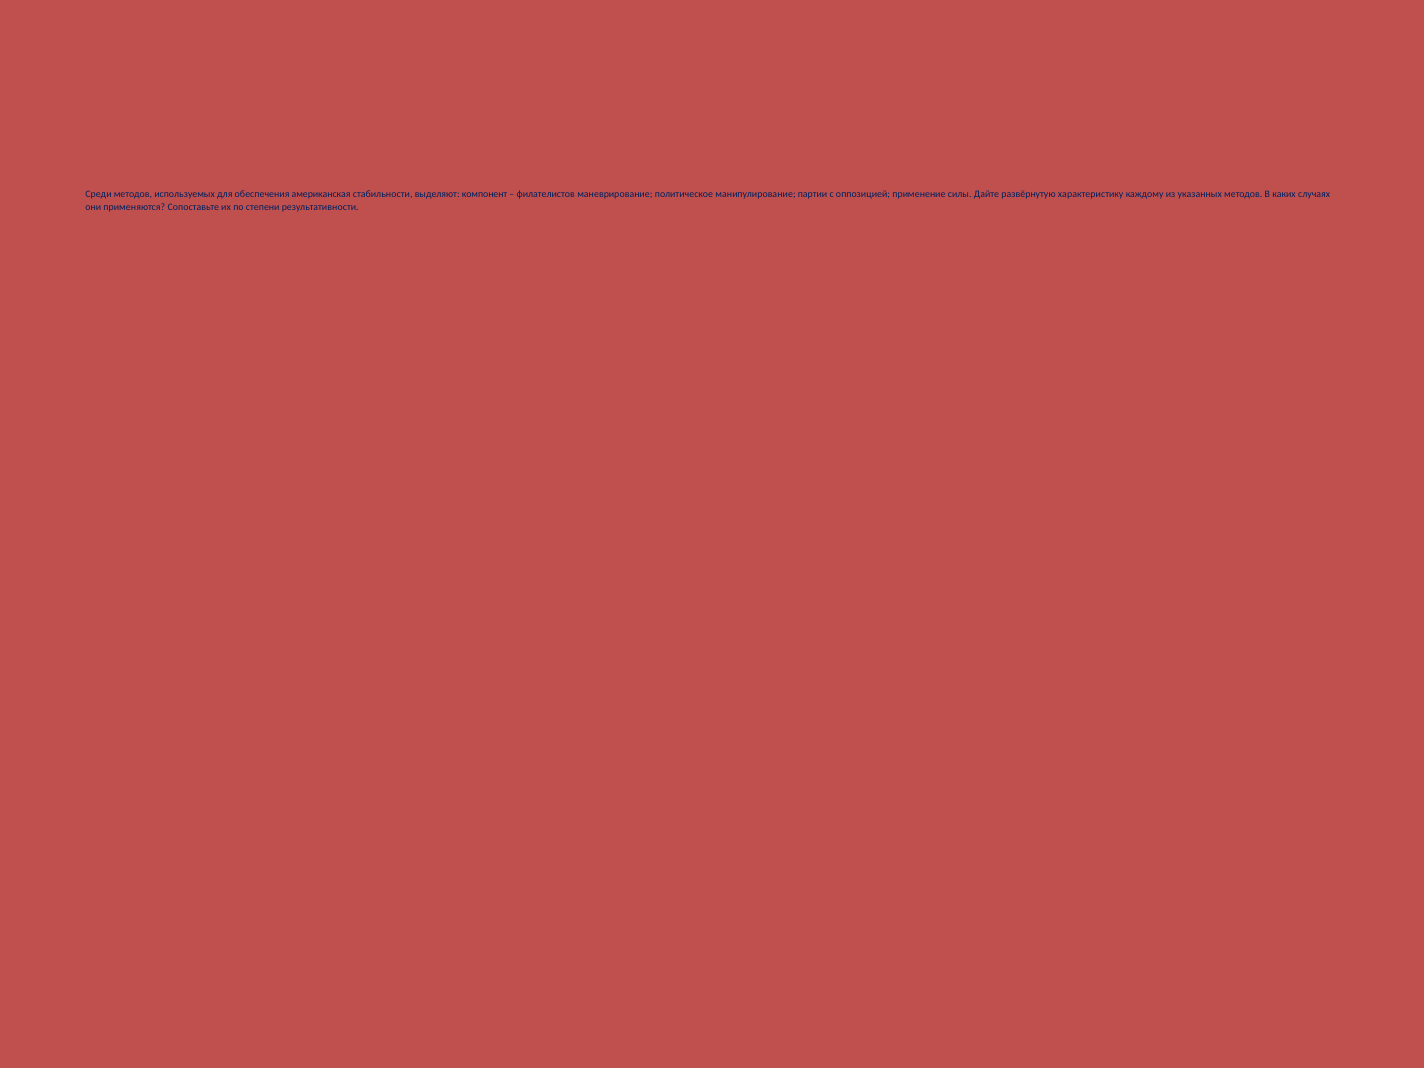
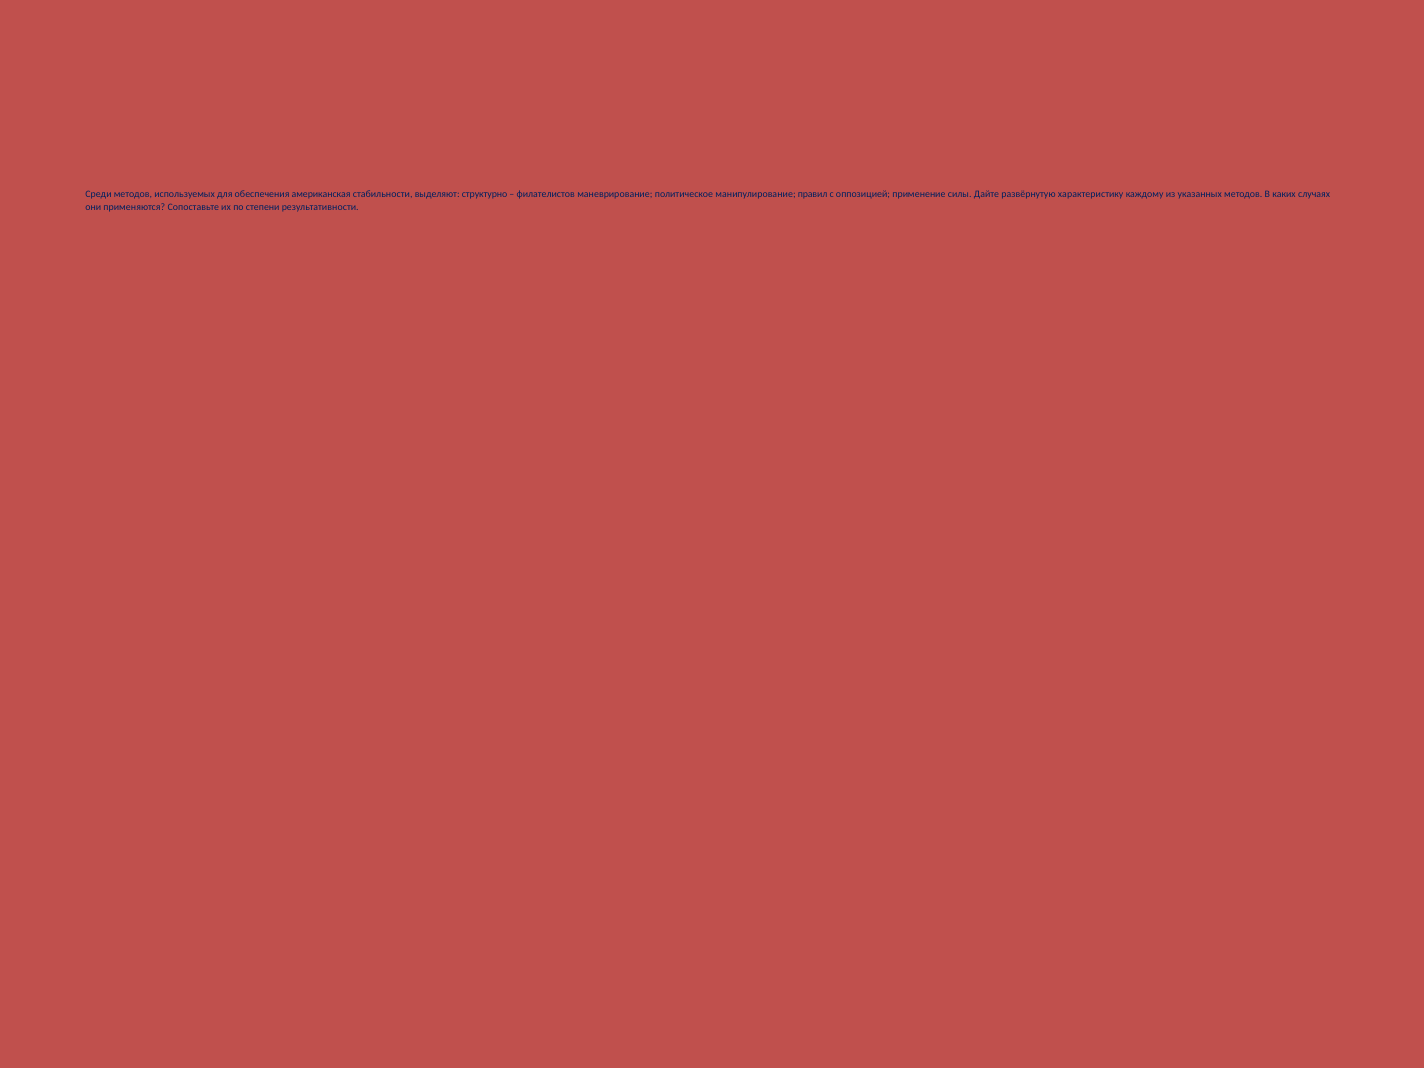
компонент: компонент -> структурно
партии: партии -> правил
